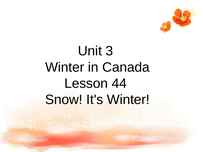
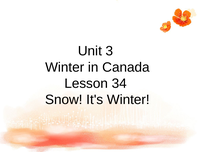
44: 44 -> 34
